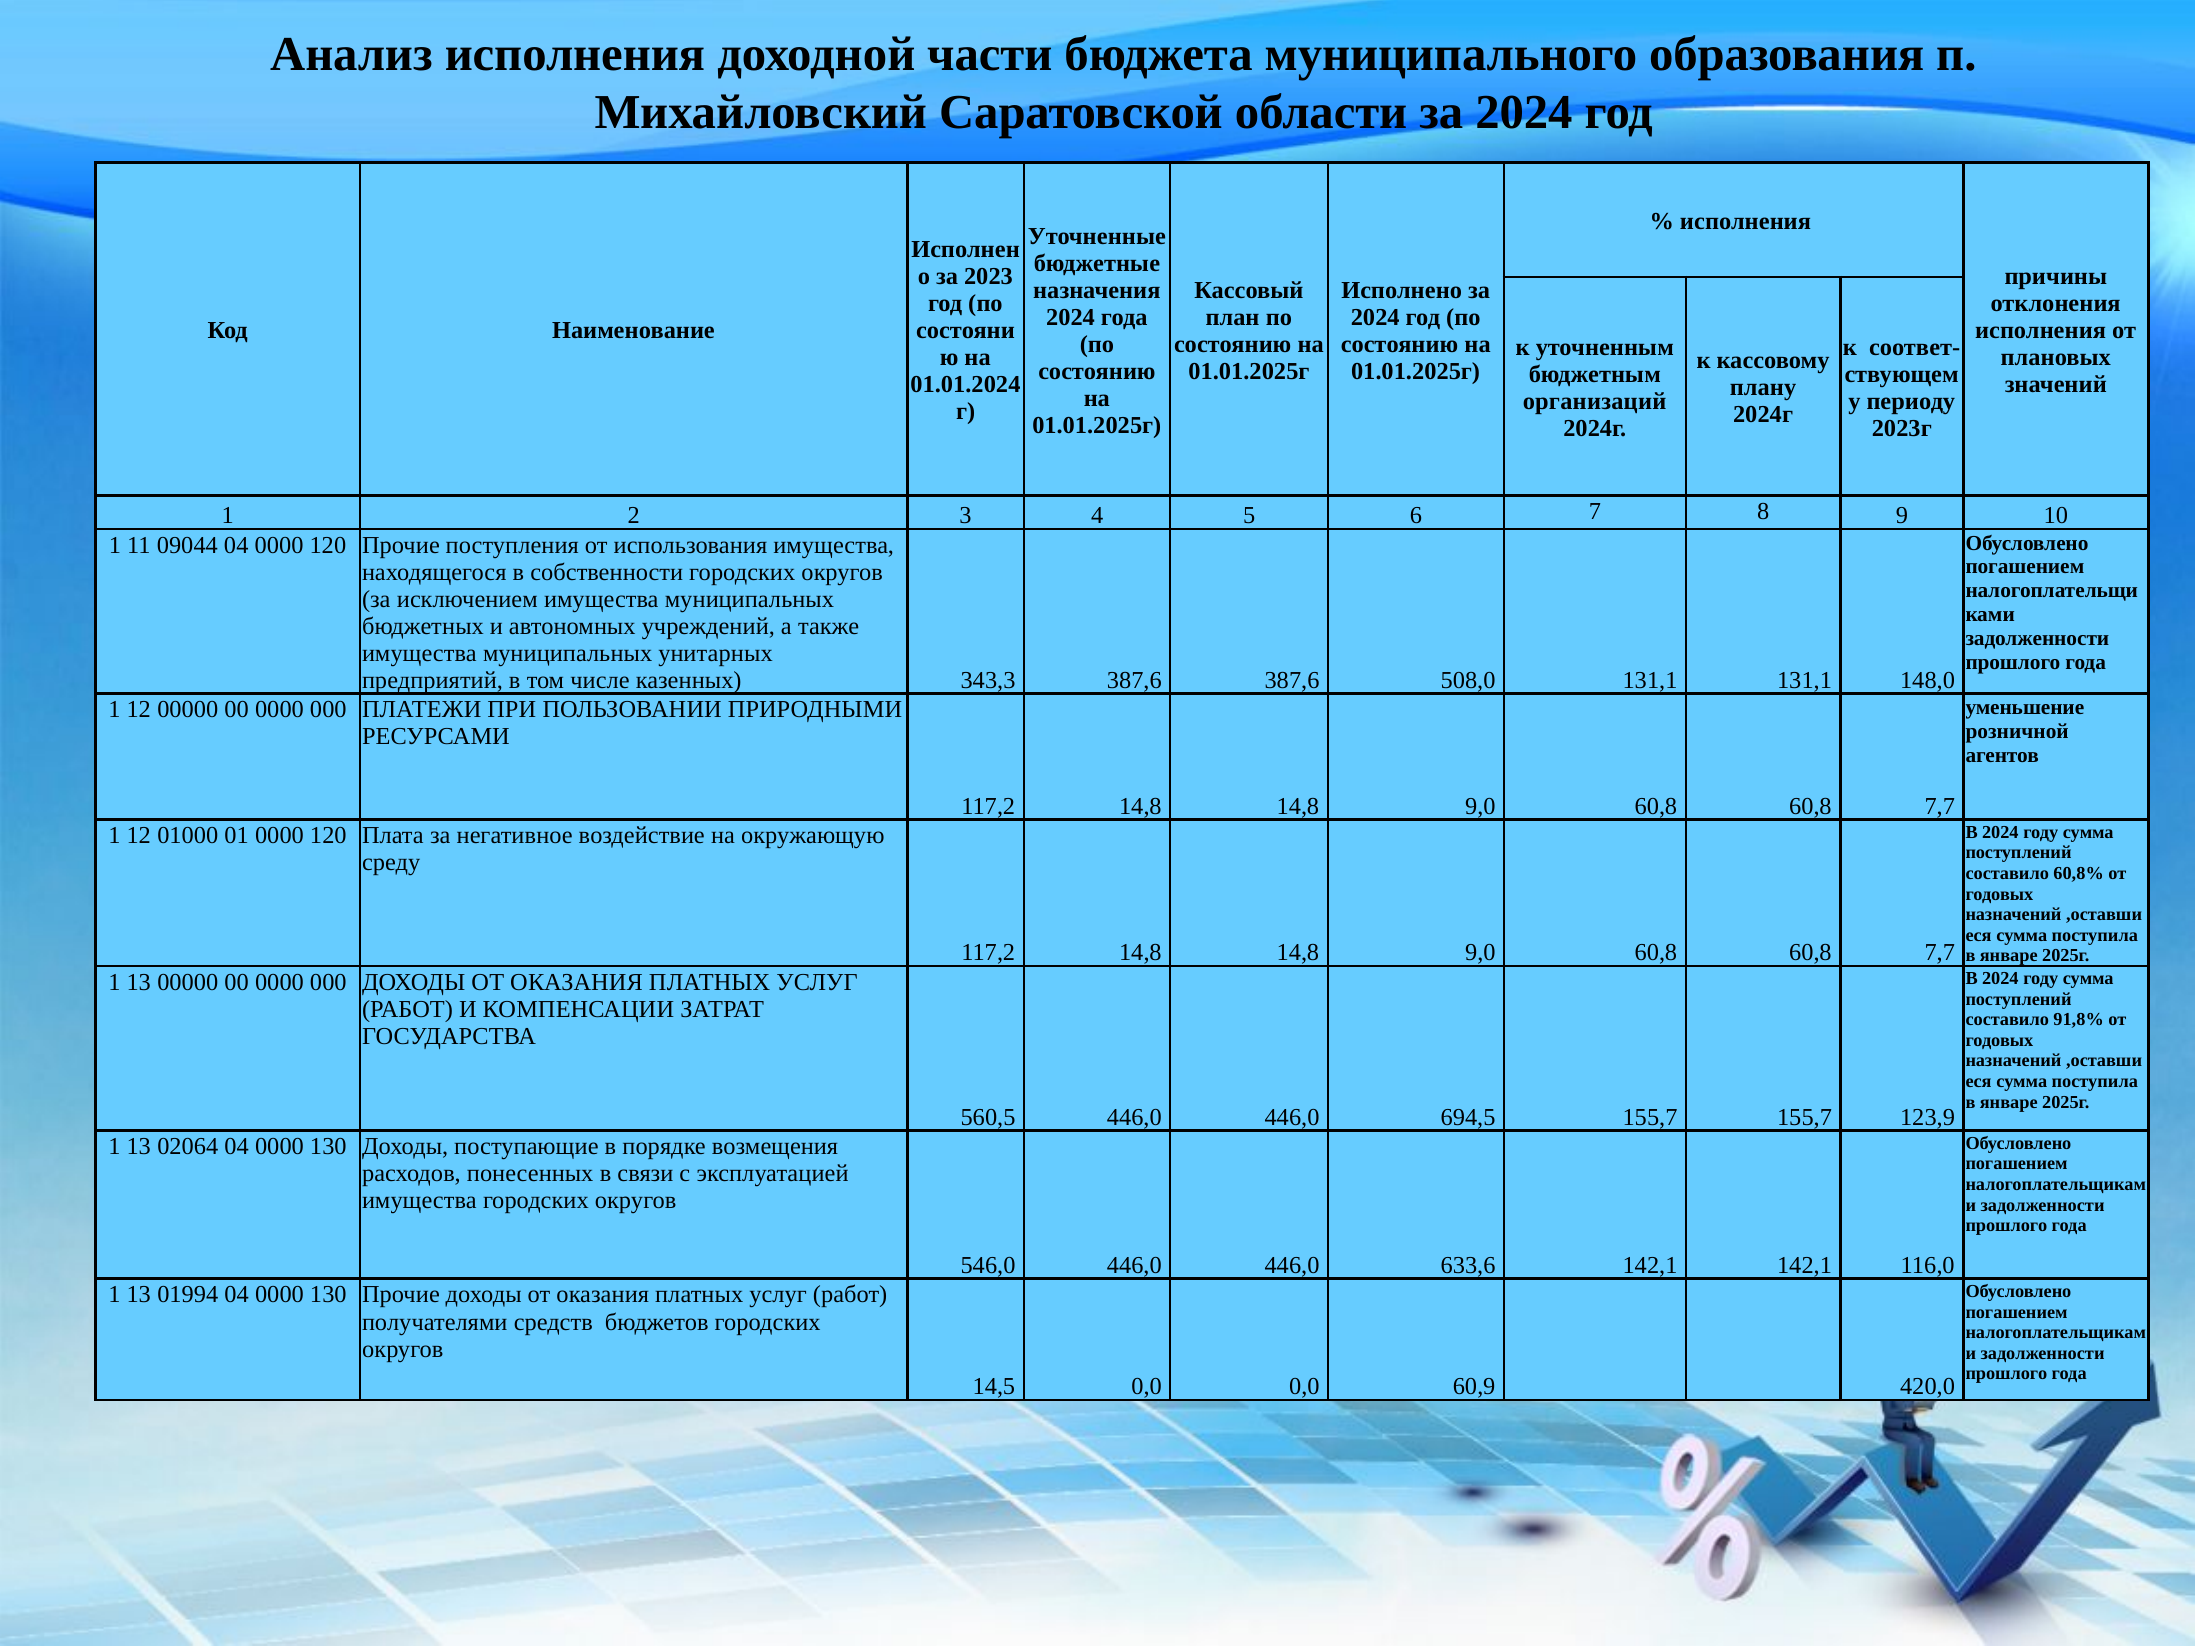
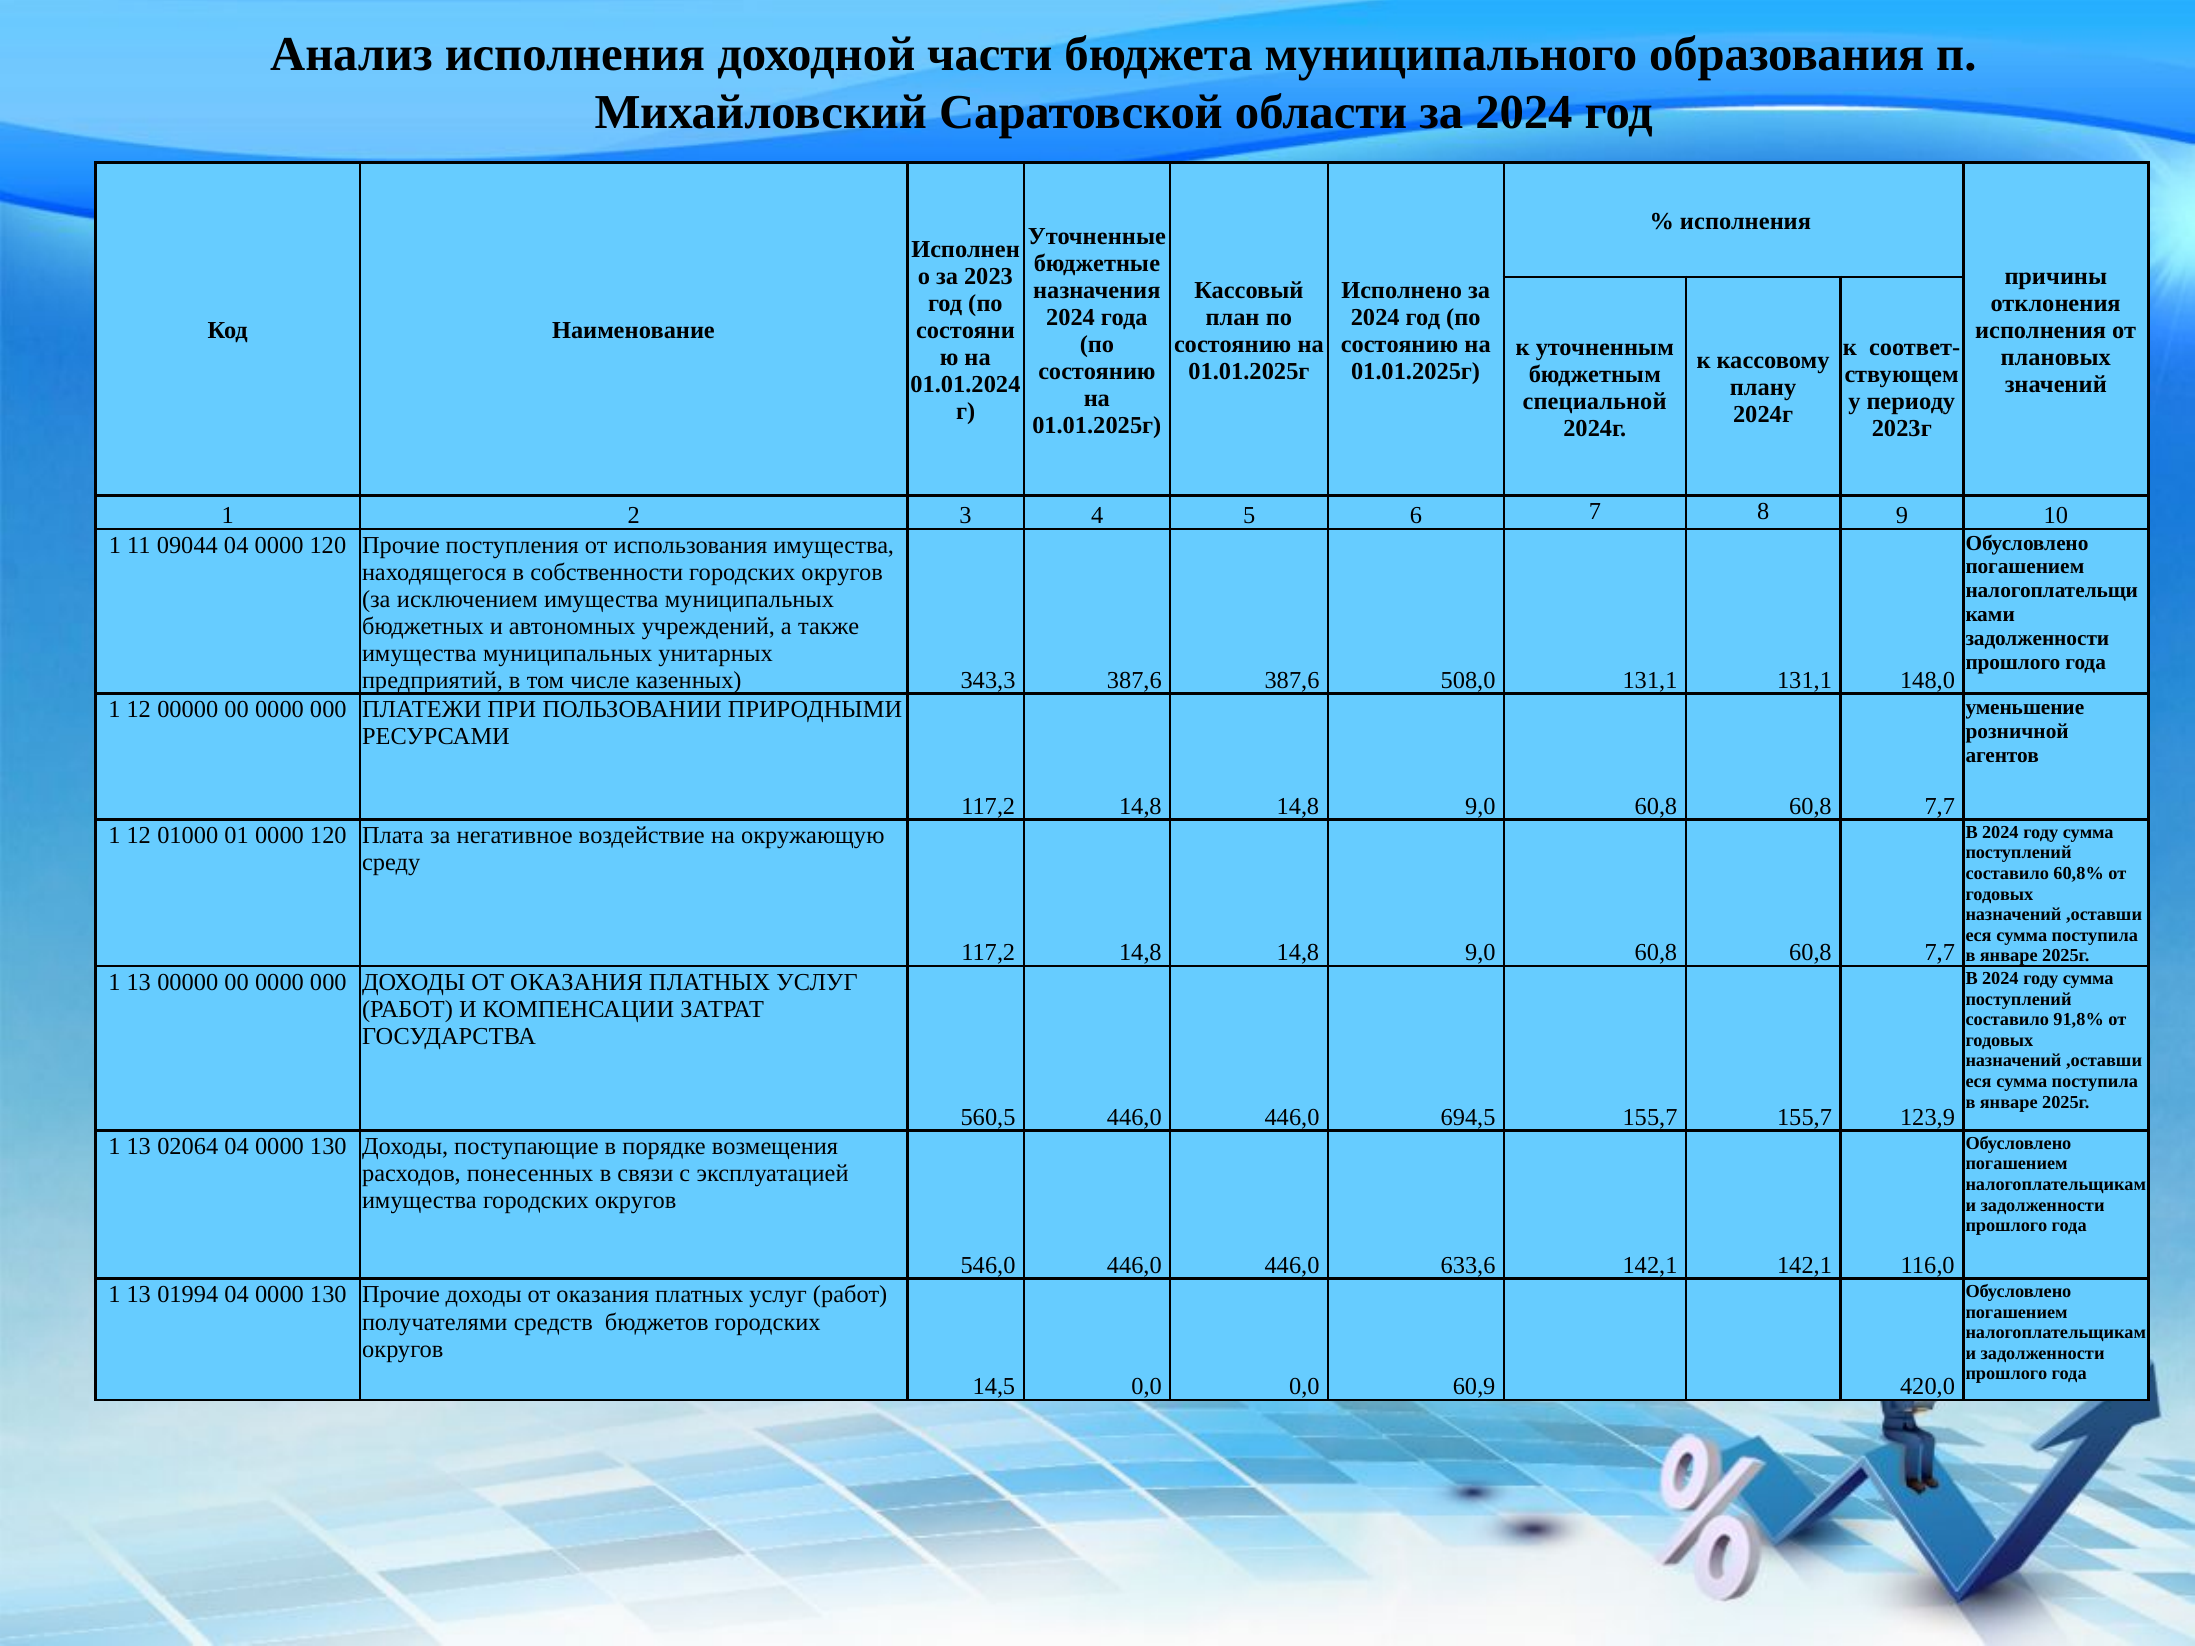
организаций: организаций -> специальной
